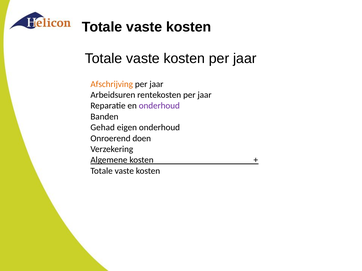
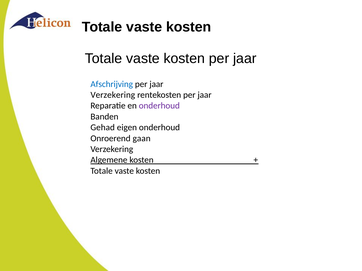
Afschrijving colour: orange -> blue
Arbeidsuren at (113, 95): Arbeidsuren -> Verzekering
doen: doen -> gaan
